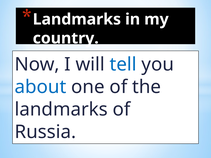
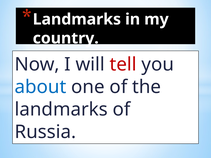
tell colour: blue -> red
